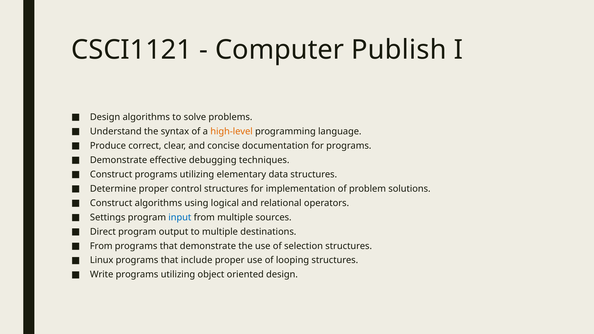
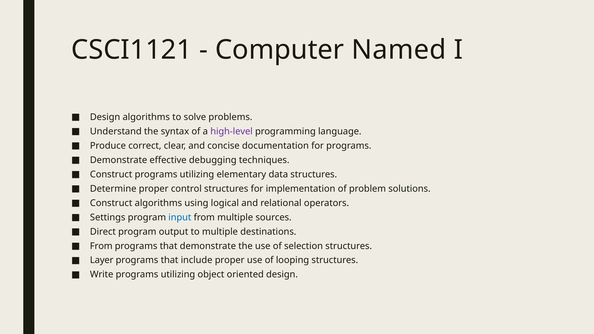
Publish: Publish -> Named
high-level colour: orange -> purple
Linux: Linux -> Layer
